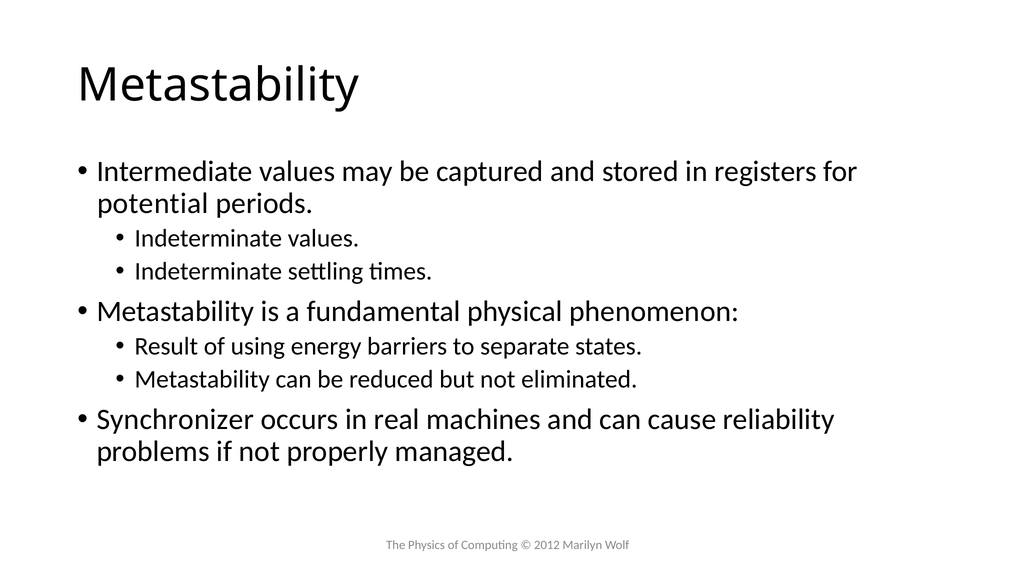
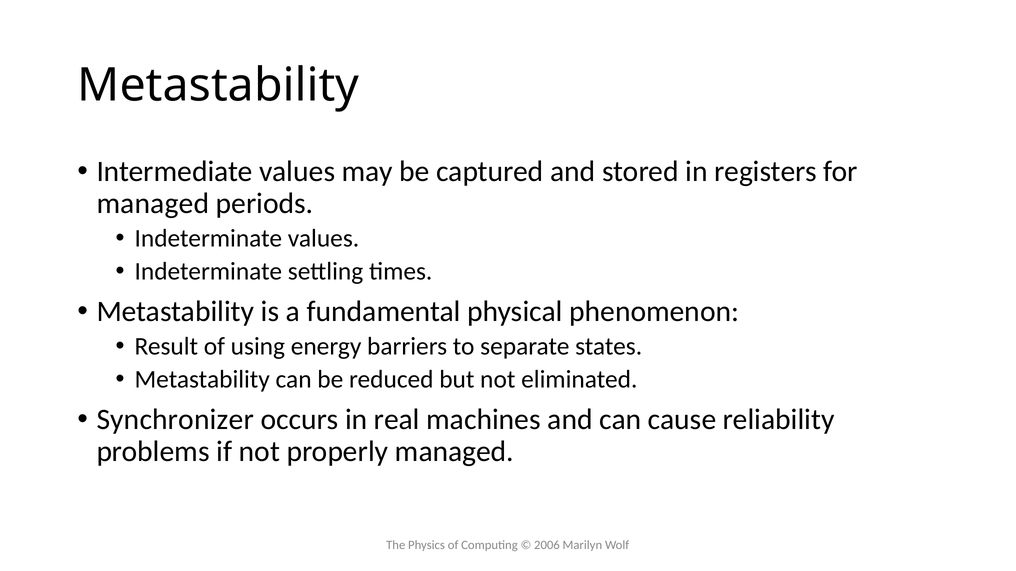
potential at (153, 204): potential -> managed
2012: 2012 -> 2006
